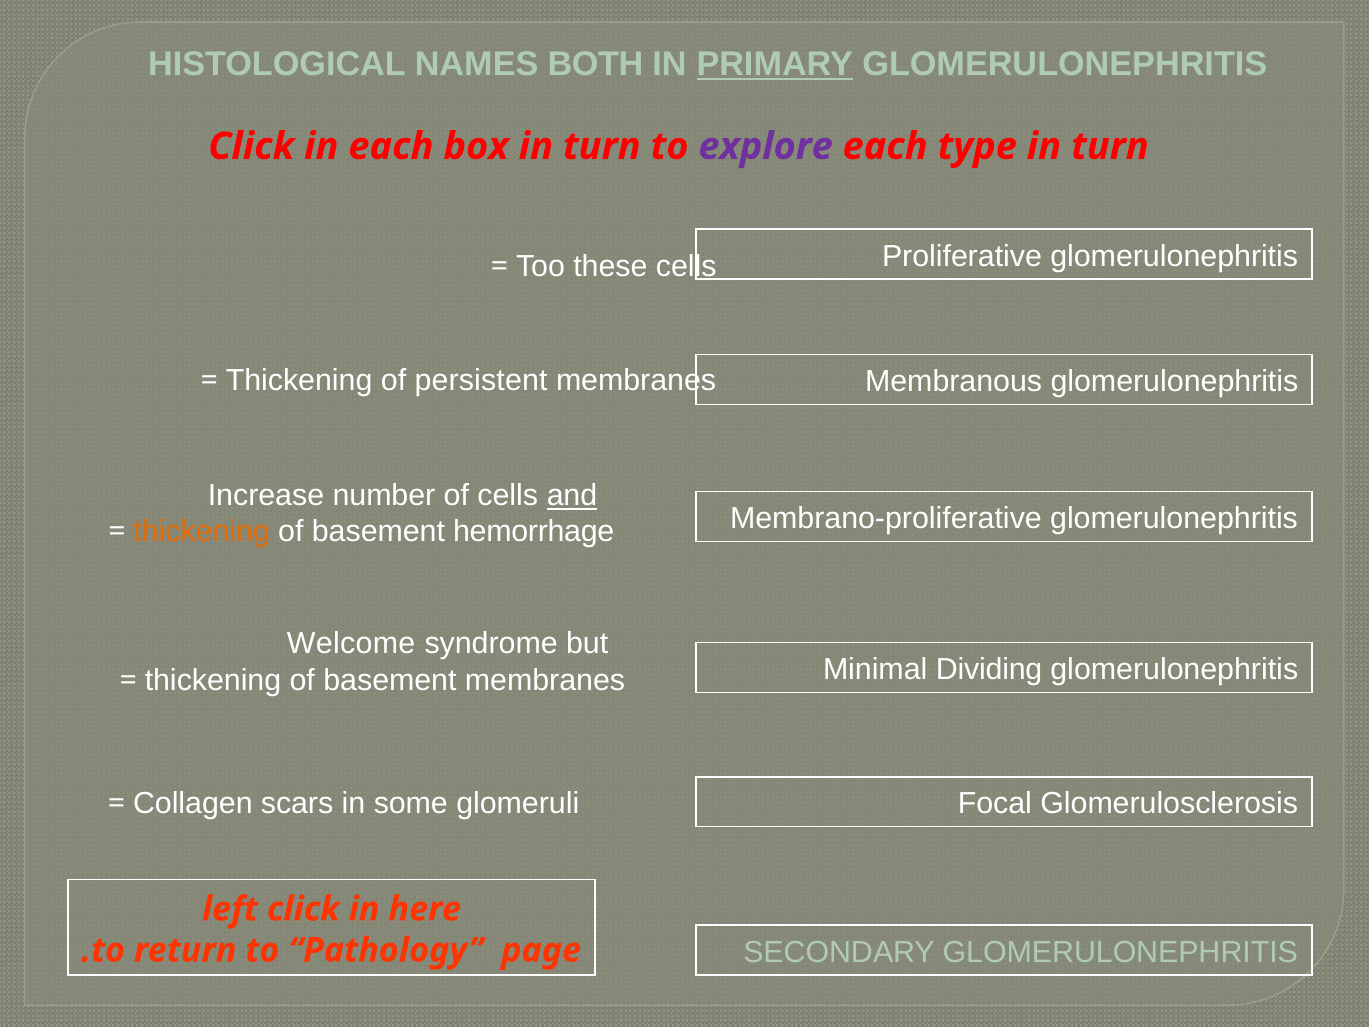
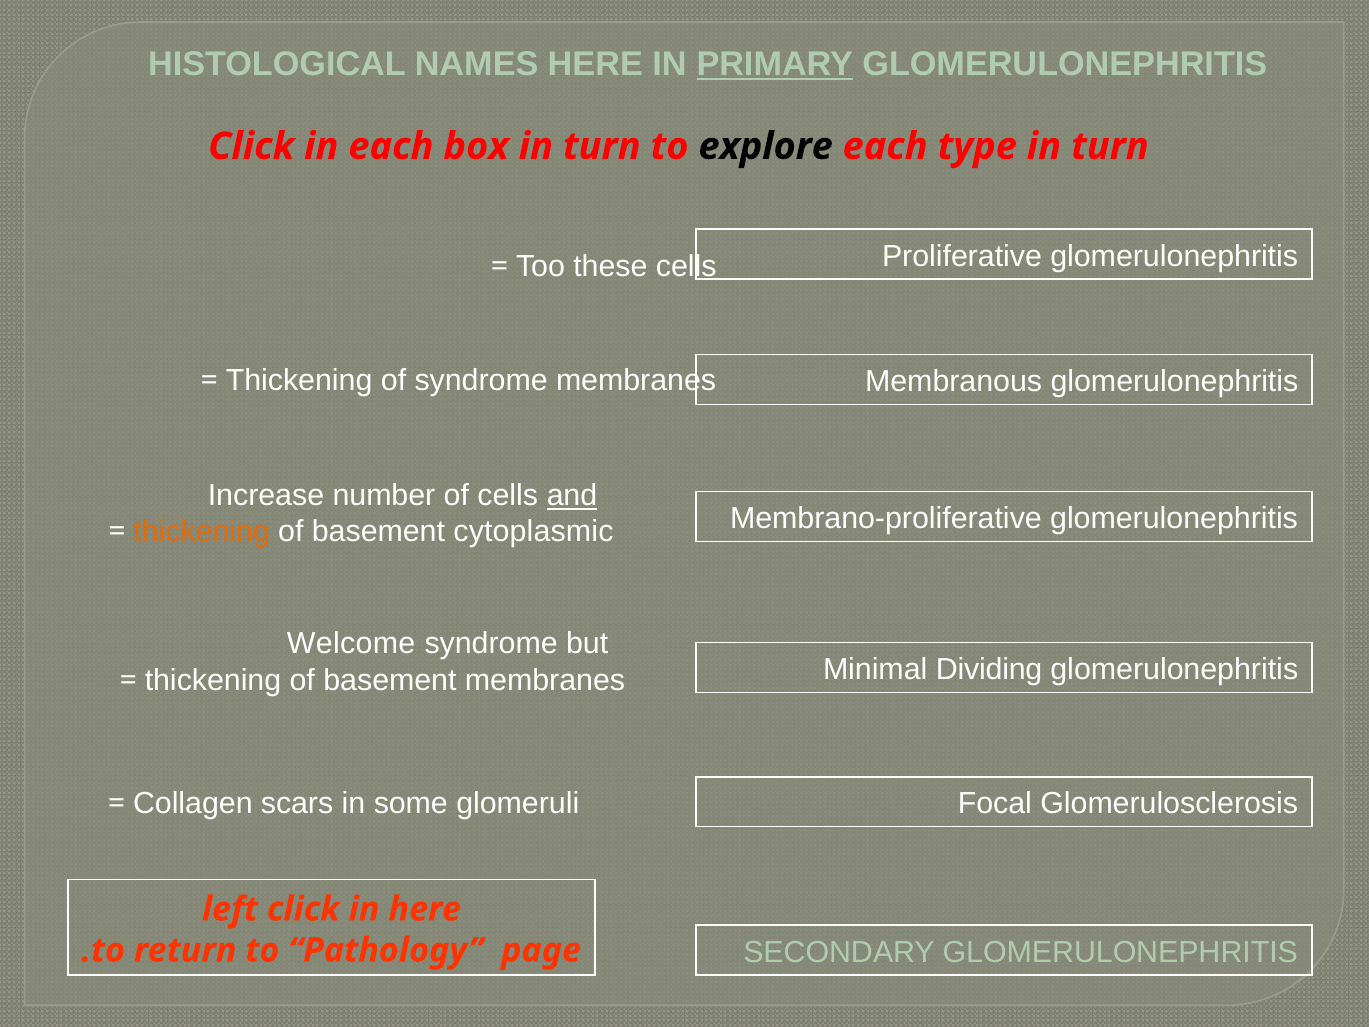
NAMES BOTH: BOTH -> HERE
explore colour: purple -> black
of persistent: persistent -> syndrome
hemorrhage: hemorrhage -> cytoplasmic
